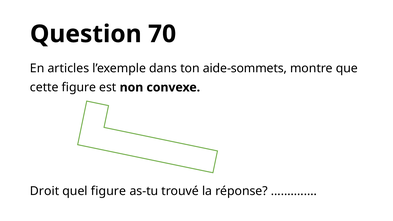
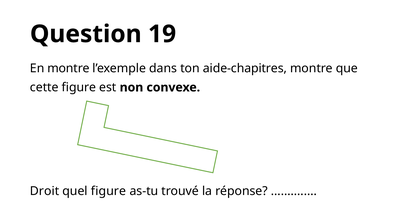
70: 70 -> 19
En articles: articles -> montre
aide-sommets: aide-sommets -> aide-chapitres
